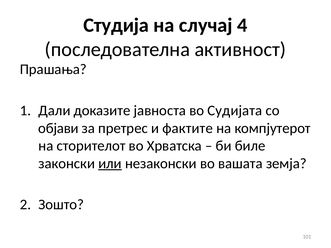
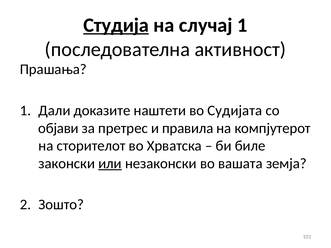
Студија underline: none -> present
случај 4: 4 -> 1
јавноста: јавноста -> наштети
фактите: фактите -> правила
